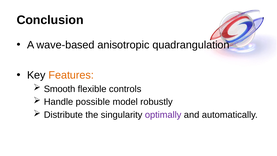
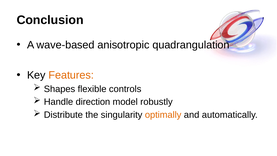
Smooth: Smooth -> Shapes
possible: possible -> direction
optimally colour: purple -> orange
